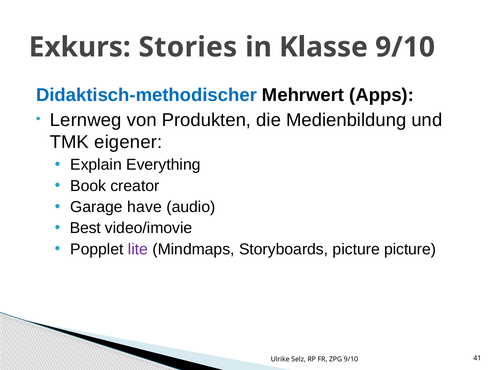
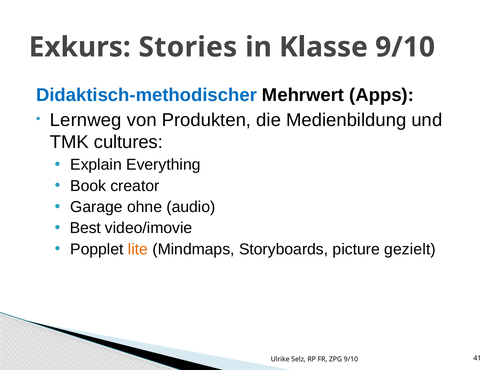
eigener: eigener -> cultures
have: have -> ohne
lite colour: purple -> orange
picture picture: picture -> gezielt
